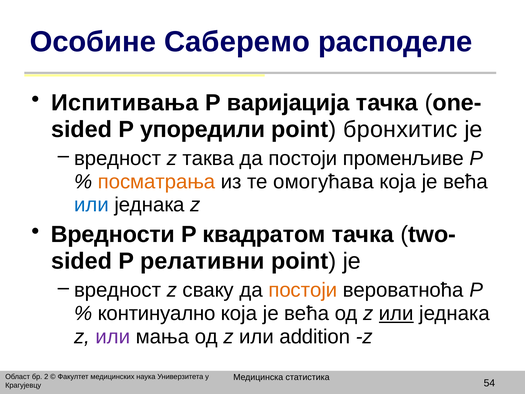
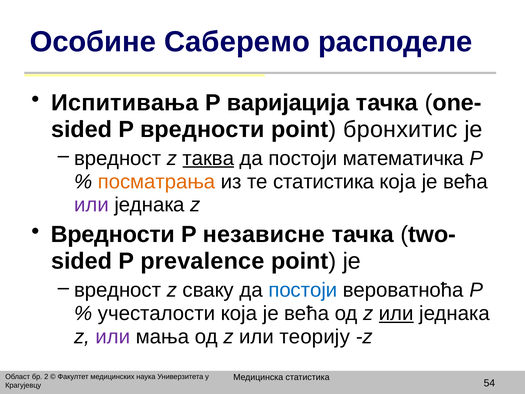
P упоредили: упоредили -> вредности
таква underline: none -> present
променљиве: променљиве -> математичка
те омогућава: омогућава -> статистика
или at (92, 205) colour: blue -> purple
квадратом: квадратом -> независне
релативни: релативни -> prevalence
постоји at (303, 290) colour: orange -> blue
континуално: континуално -> учесталости
аddition: аddition -> теорију
